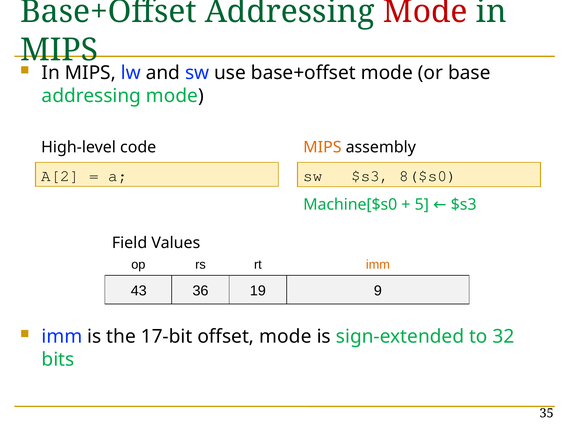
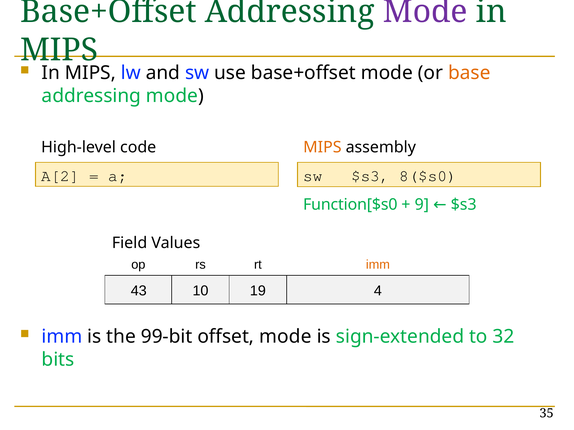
Mode at (425, 12) colour: red -> purple
base colour: black -> orange
Machine[$s0: Machine[$s0 -> Function[$s0
5: 5 -> 9
36: 36 -> 10
9: 9 -> 4
17-bit: 17-bit -> 99-bit
